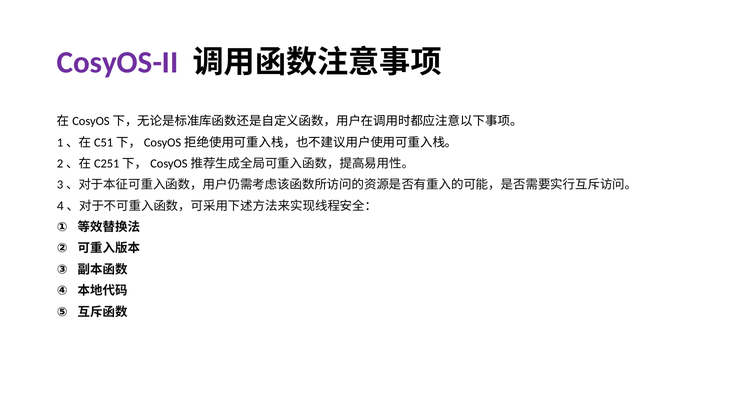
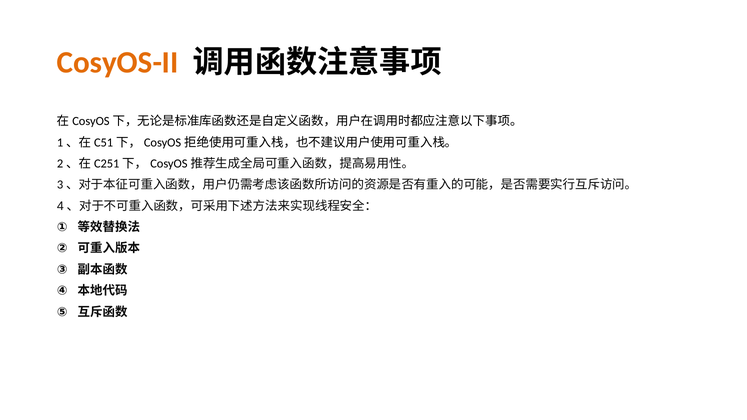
CosyOS-II colour: purple -> orange
